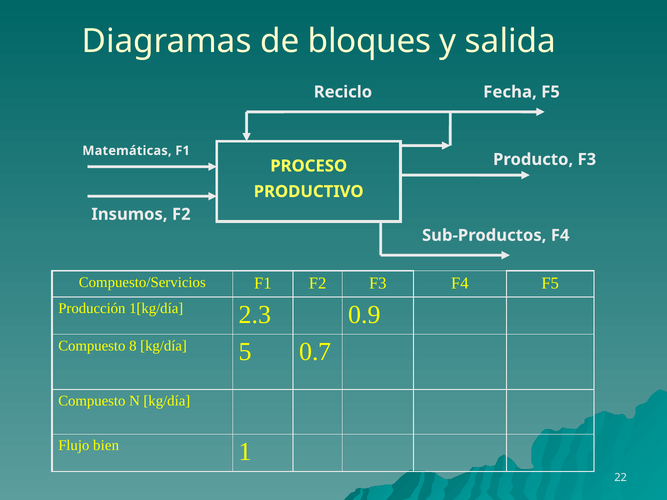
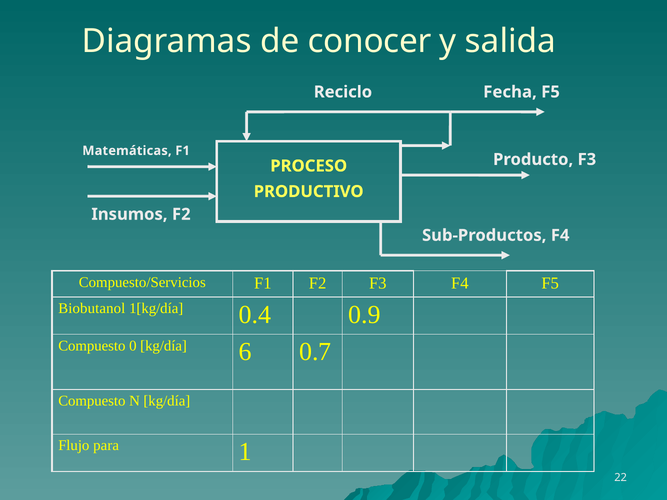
bloques: bloques -> conocer
Producción: Producción -> Biobutanol
2.3: 2.3 -> 0.4
8: 8 -> 0
5: 5 -> 6
bien: bien -> para
